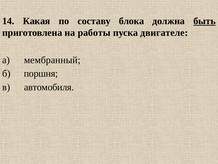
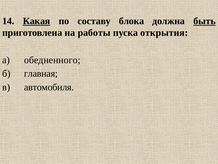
Какая underline: none -> present
двигателе: двигателе -> открытия
мембранный: мембранный -> обедненного
поршня: поршня -> главная
